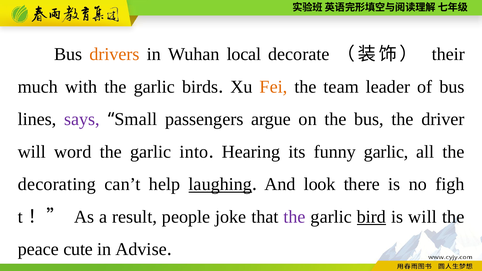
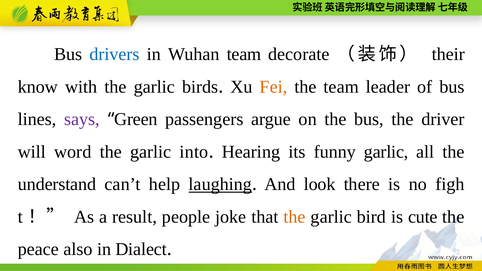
drivers colour: orange -> blue
Wuhan local: local -> team
much: much -> know
Small: Small -> Green
decorating: decorating -> understand
the at (295, 217) colour: purple -> orange
bird underline: present -> none
is will: will -> cute
cute: cute -> also
Advise: Advise -> Dialect
